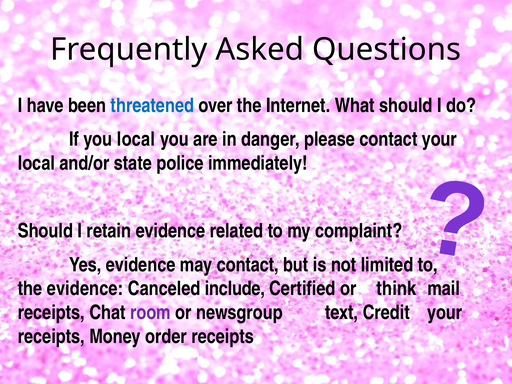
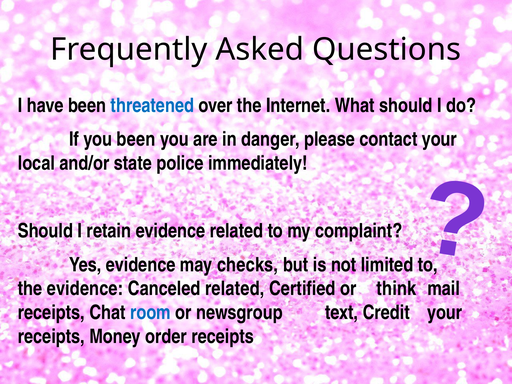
you local: local -> been
may contact: contact -> checks
Canceled include: include -> related
room colour: purple -> blue
